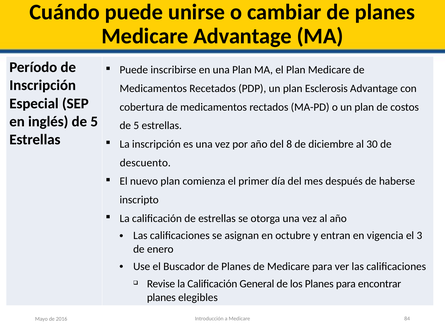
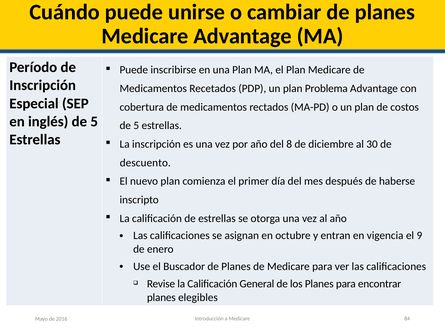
Esclerosis: Esclerosis -> Problema
3: 3 -> 9
